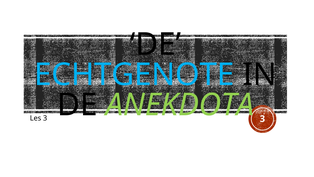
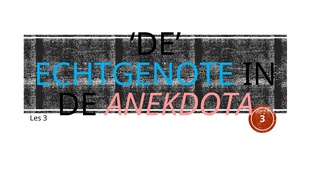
ANEKDOTA colour: light green -> pink
